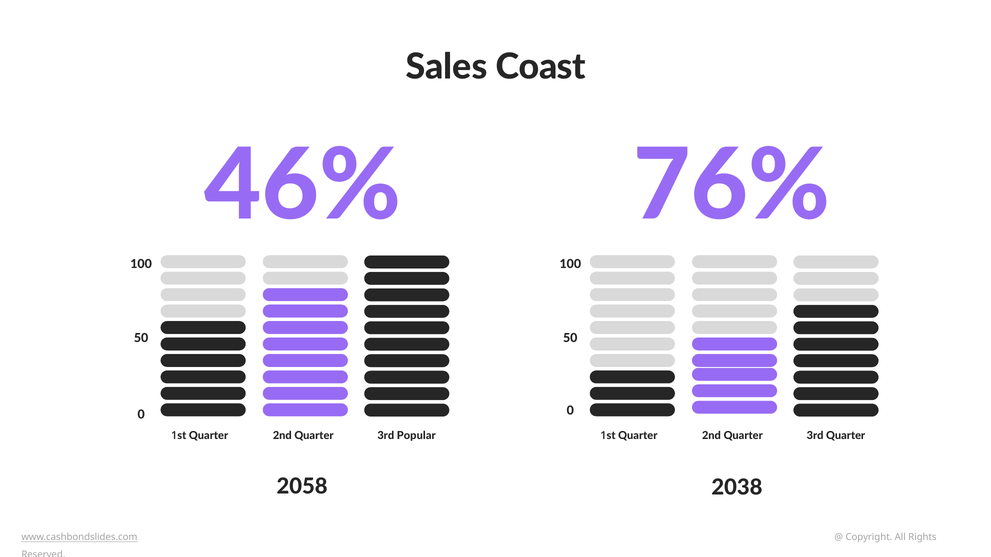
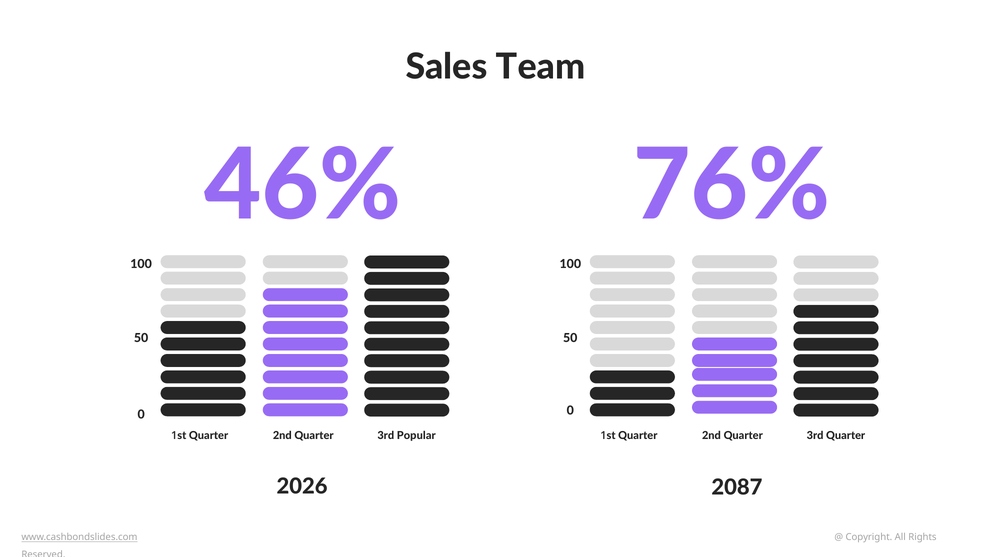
Coast: Coast -> Team
2058: 2058 -> 2026
2038: 2038 -> 2087
